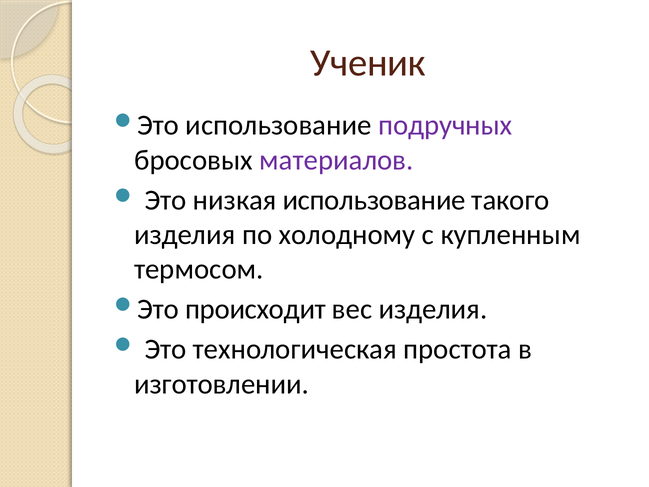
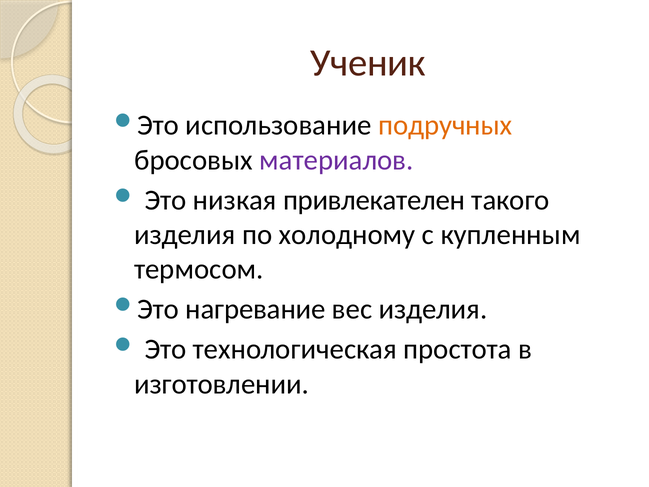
подручных colour: purple -> orange
низкая использование: использование -> привлекателен
происходит: происходит -> нагревание
